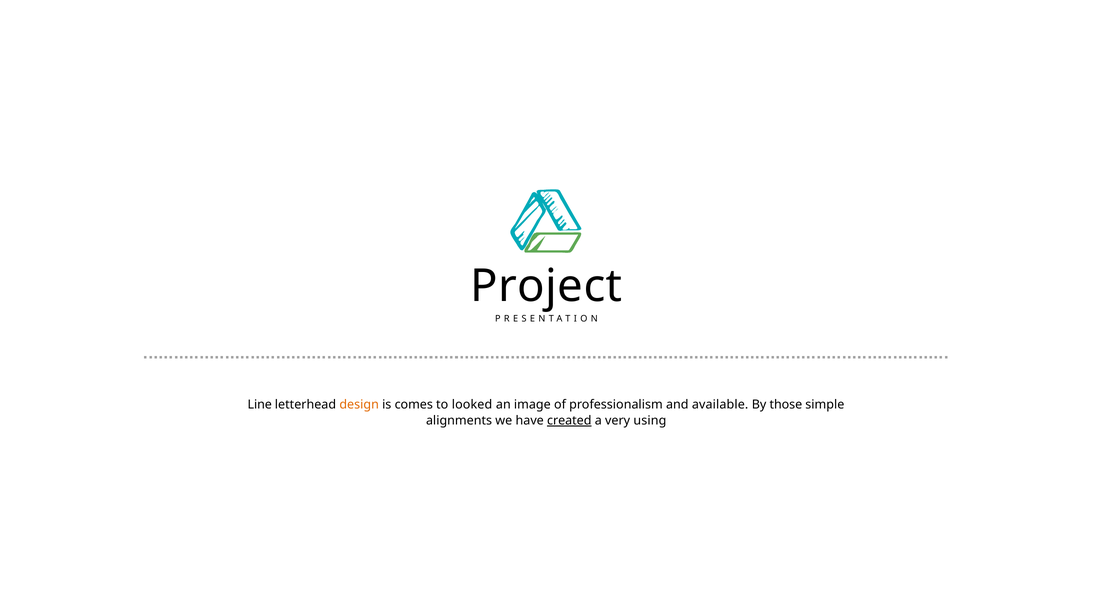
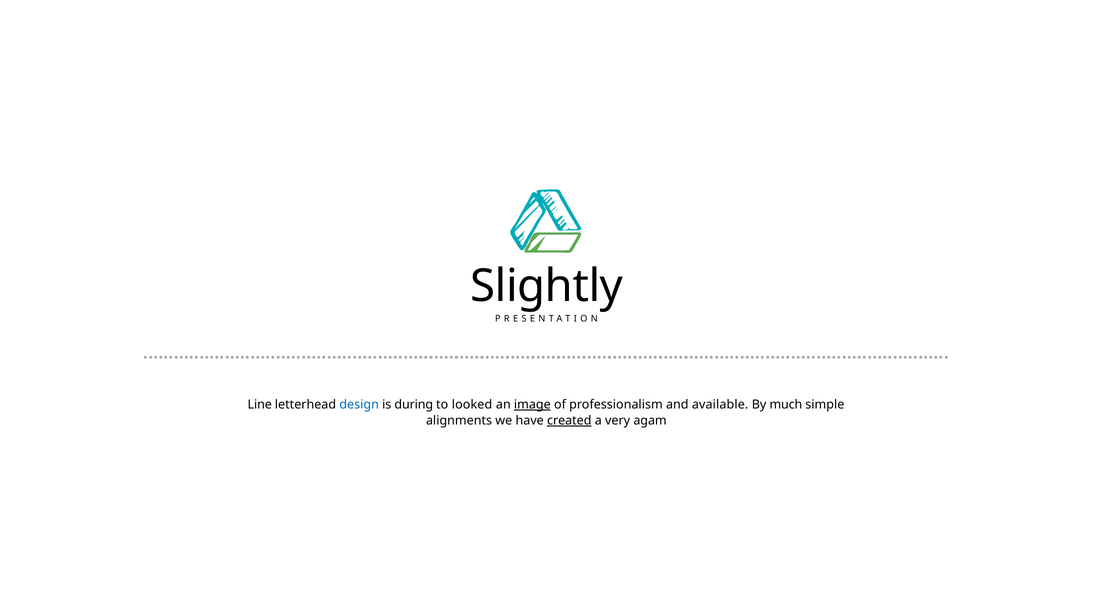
Project: Project -> Slightly
design colour: orange -> blue
comes: comes -> during
image underline: none -> present
those: those -> much
using: using -> agam
